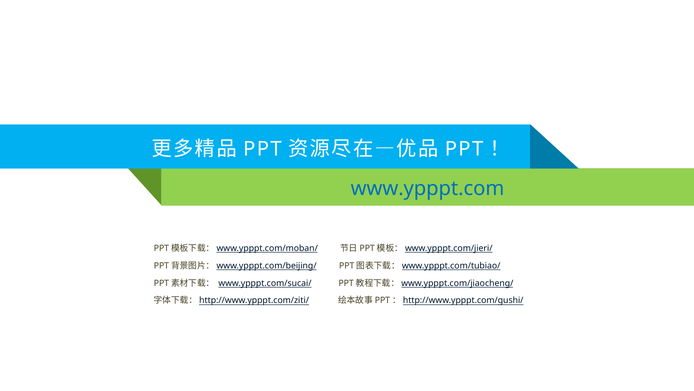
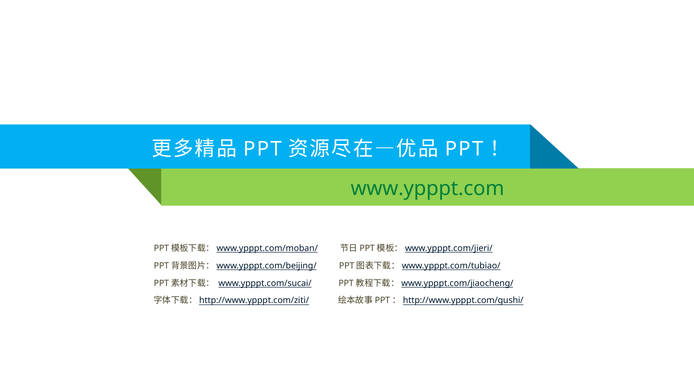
www.ypppt.com colour: blue -> green
